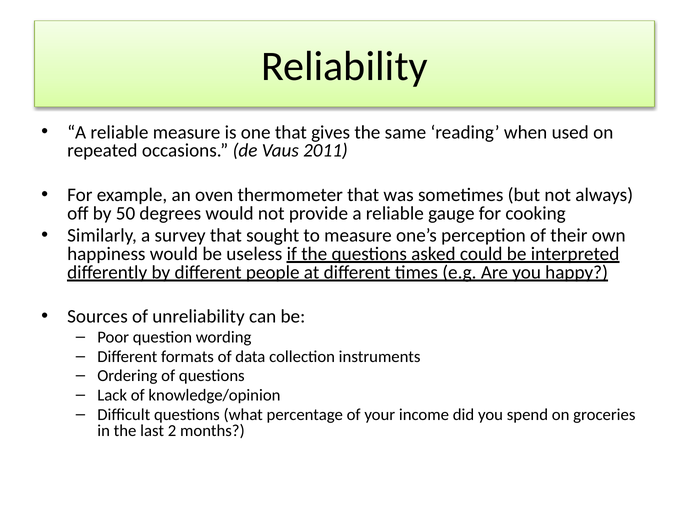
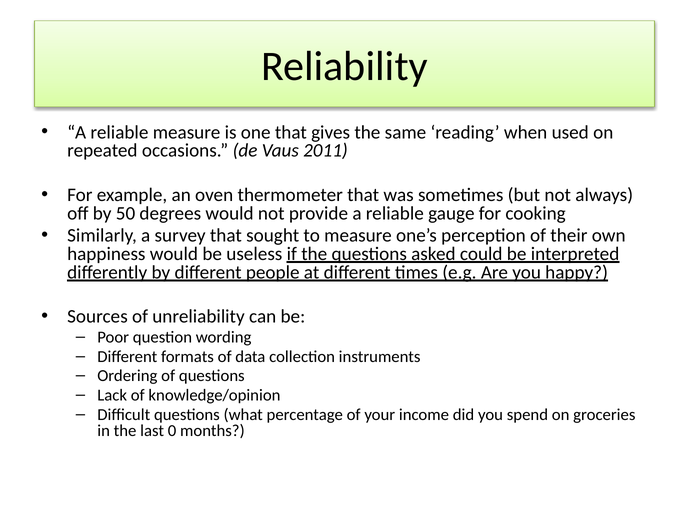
2: 2 -> 0
